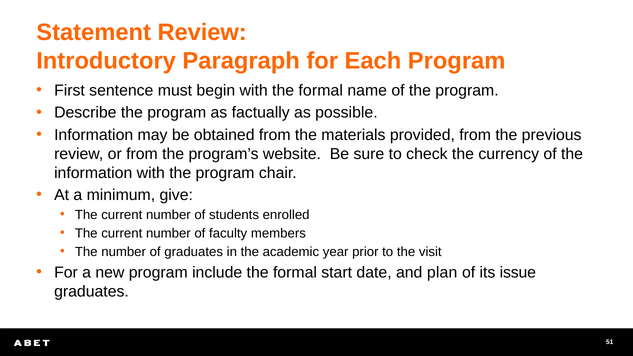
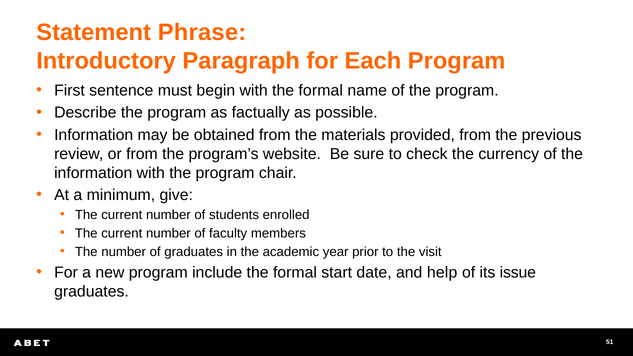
Statement Review: Review -> Phrase
plan: plan -> help
